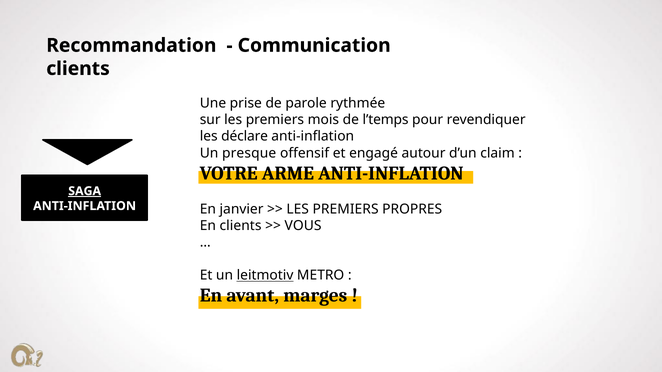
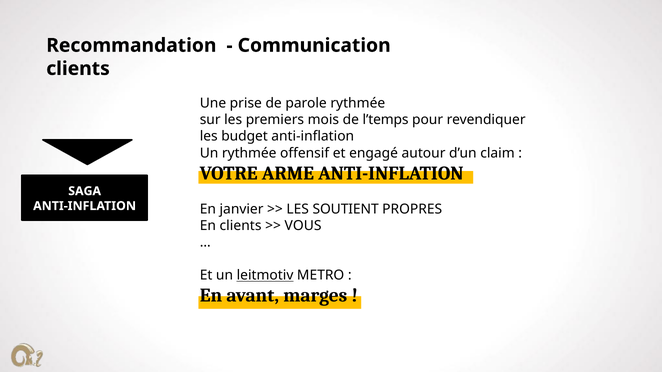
déclare: déclare -> budget
Un presque: presque -> rythmée
SAGA underline: present -> none
PREMIERS at (346, 209): PREMIERS -> SOUTIENT
